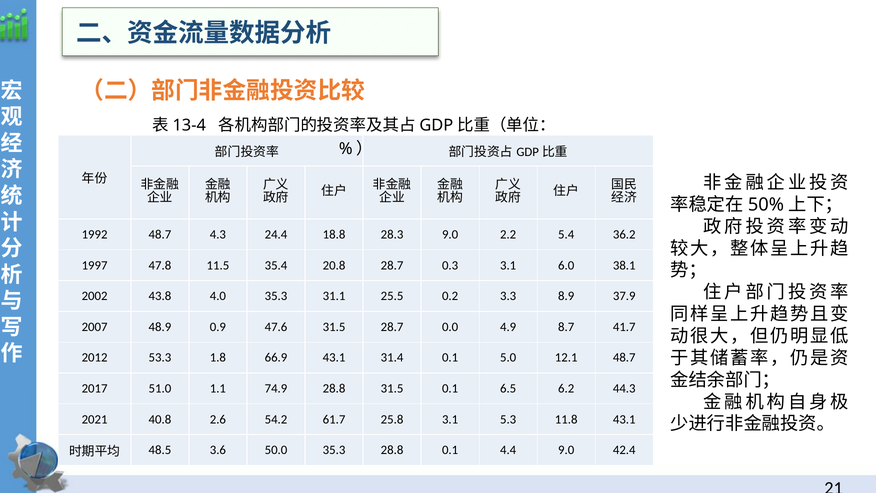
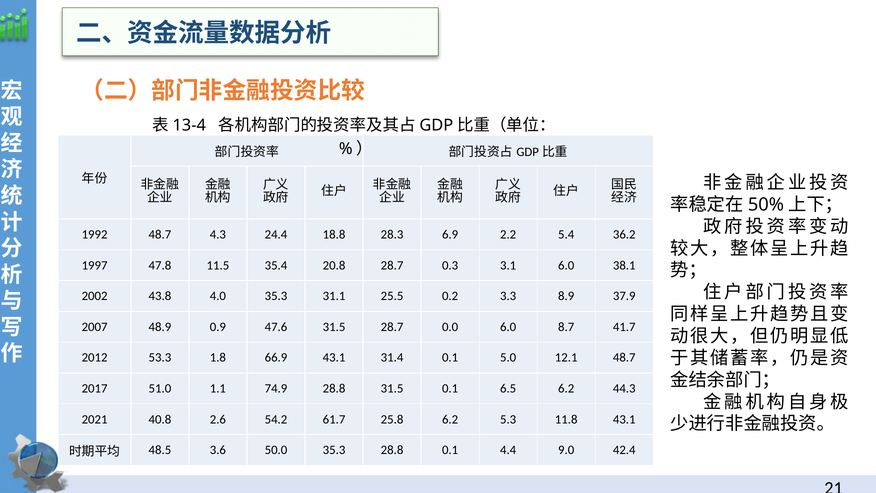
28.3 9.0: 9.0 -> 6.9
0.0 4.9: 4.9 -> 6.0
25.8 3.1: 3.1 -> 6.2
